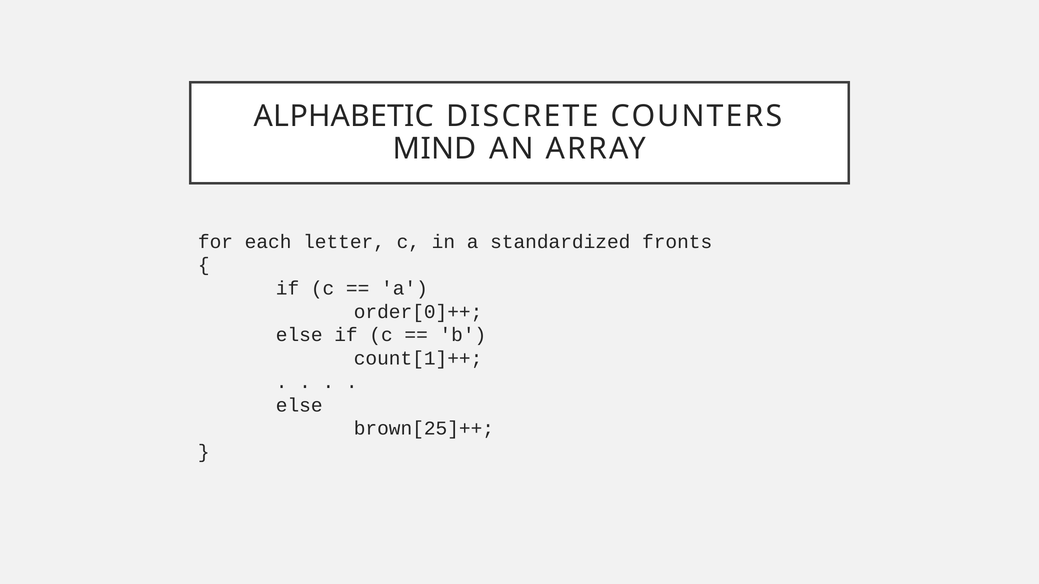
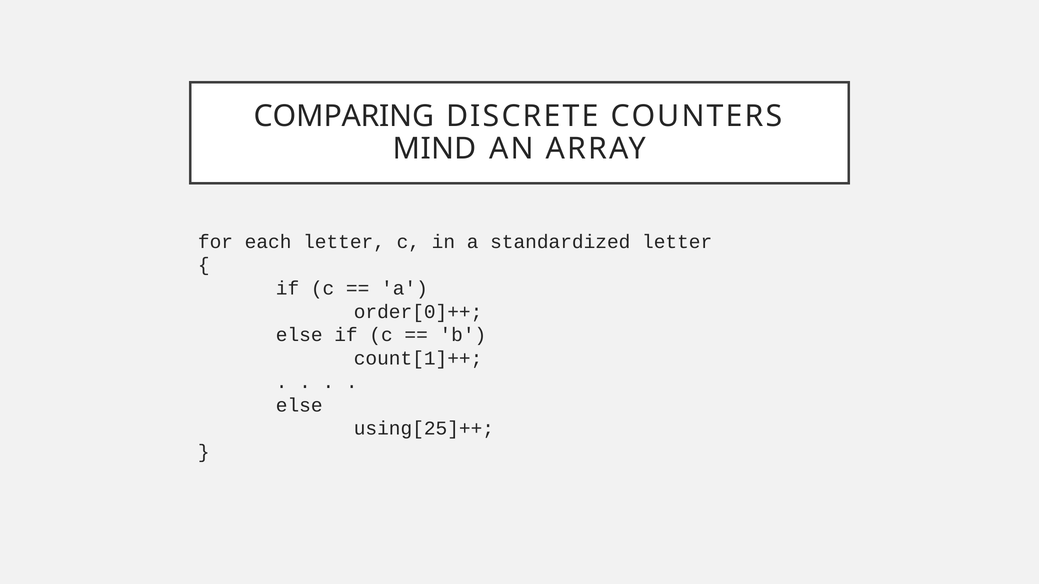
ALPHABETIC: ALPHABETIC -> COMPARING
standardized fronts: fronts -> letter
brown[25]++: brown[25]++ -> using[25]++
